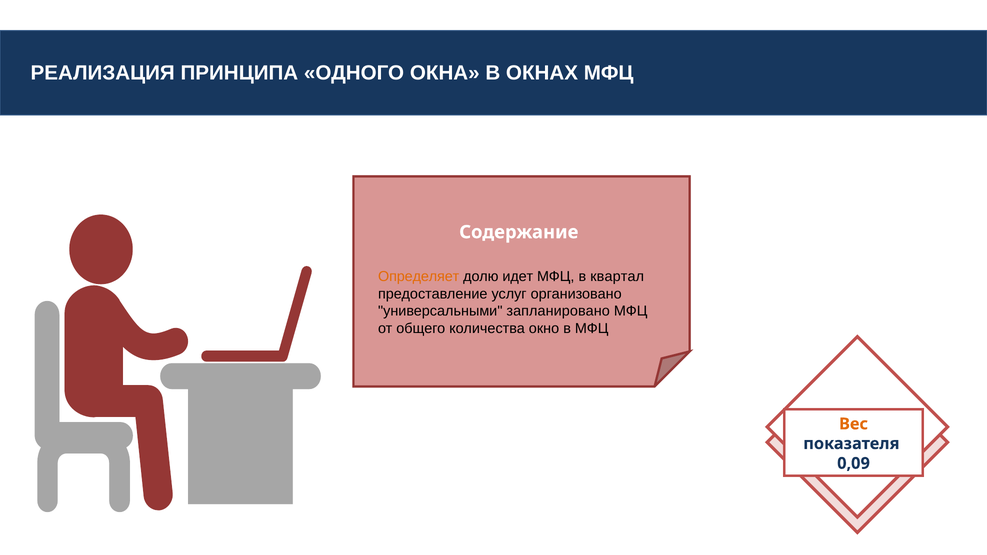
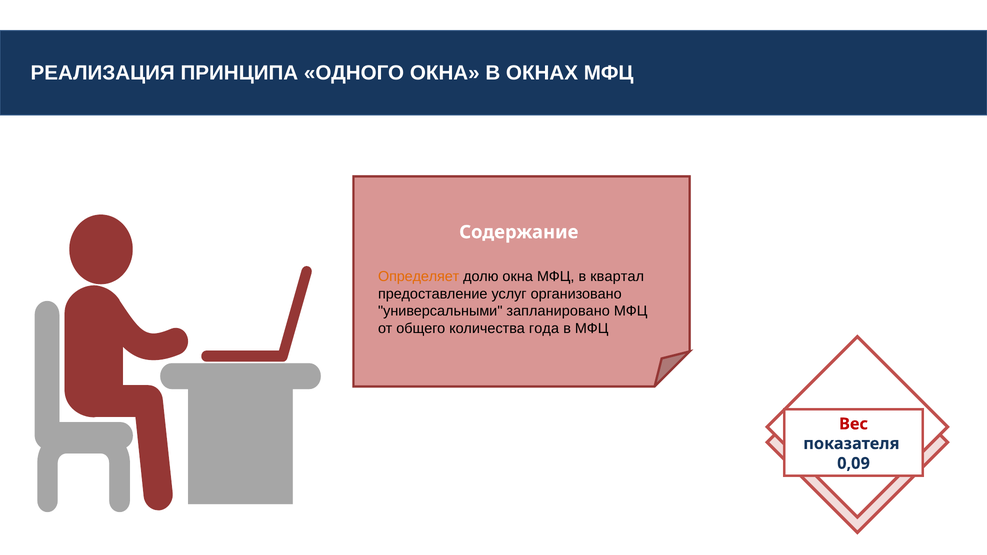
долю идет: идет -> окна
окно: окно -> года
Вес colour: orange -> red
